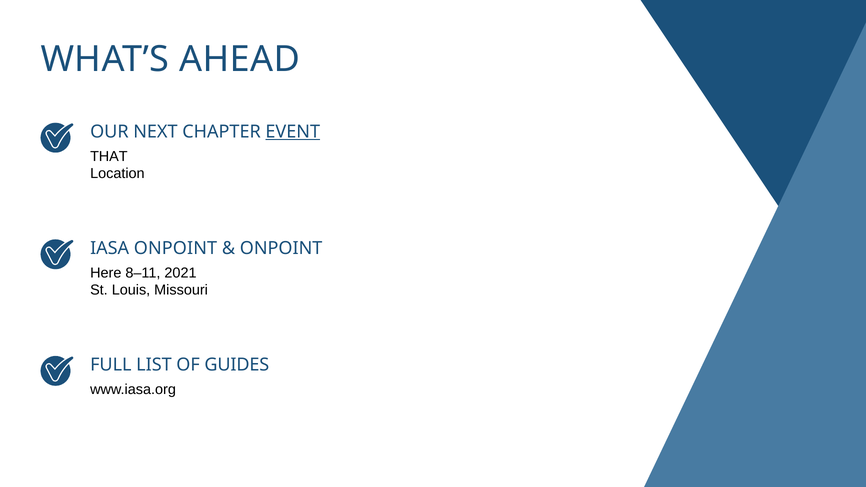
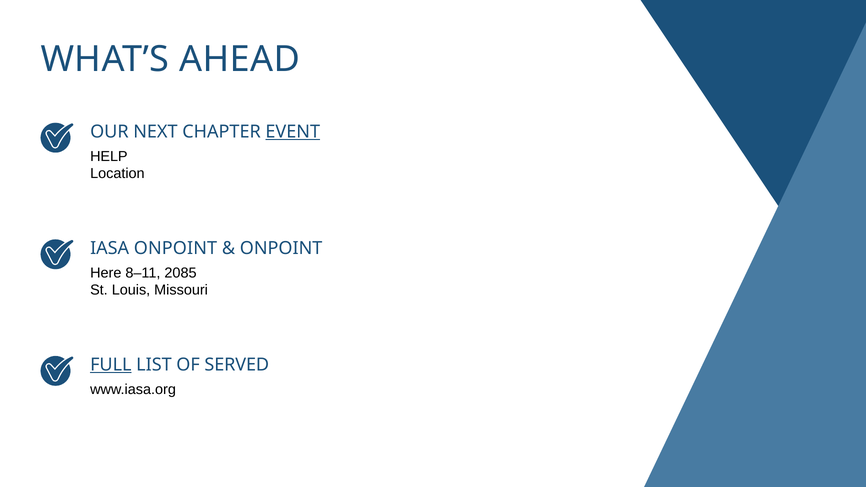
THAT: THAT -> HELP
2021: 2021 -> 2085
FULL underline: none -> present
GUIDES: GUIDES -> SERVED
